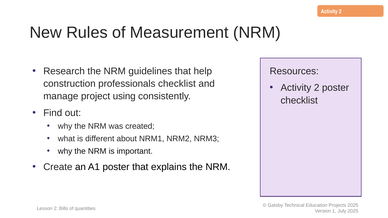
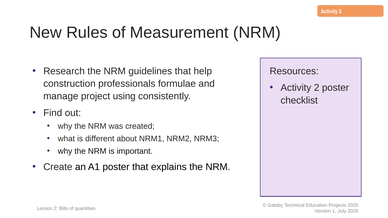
professionals checklist: checklist -> formulae
